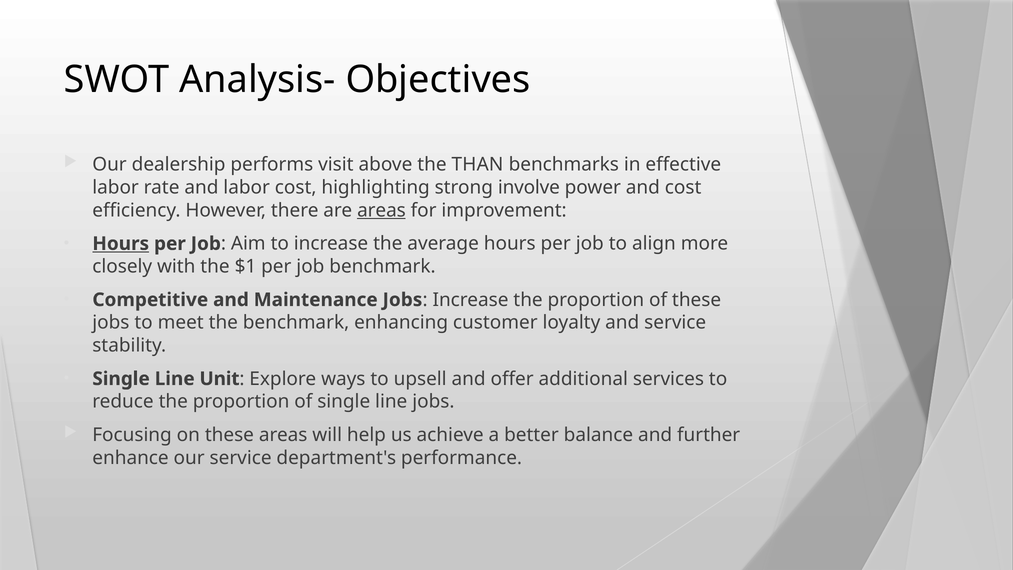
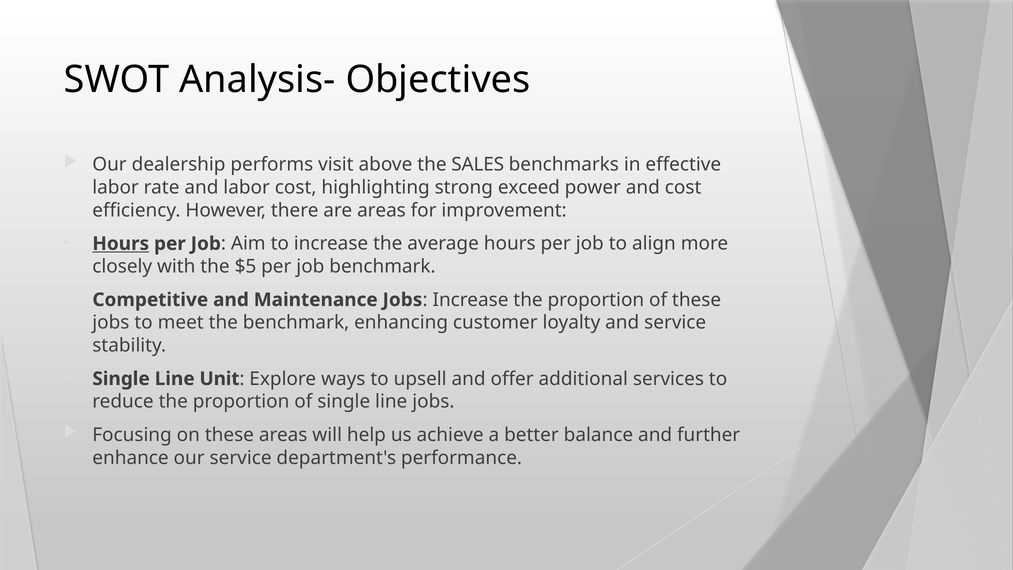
THAN: THAN -> SALES
involve: involve -> exceed
areas at (381, 210) underline: present -> none
$1: $1 -> $5
